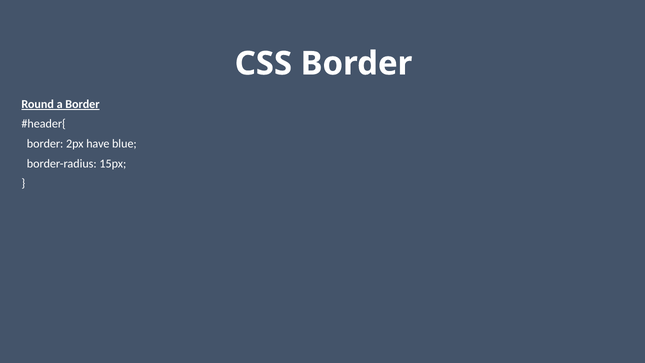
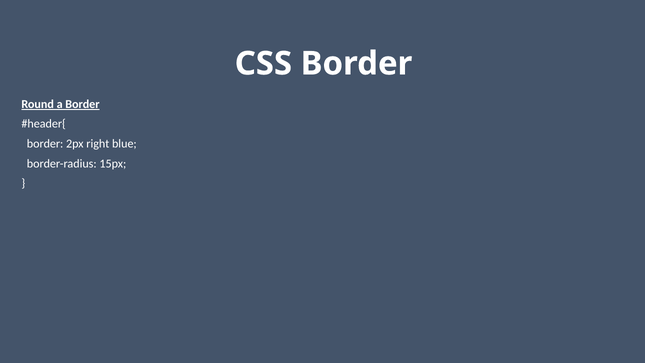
have: have -> right
